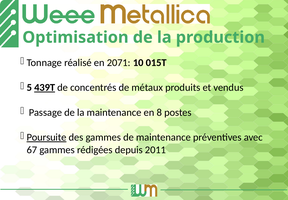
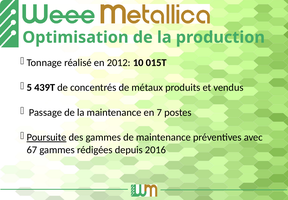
2071: 2071 -> 2012
439T underline: present -> none
8: 8 -> 7
2011: 2011 -> 2016
